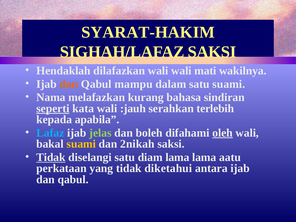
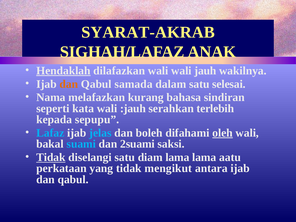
SYARAT-HAKIM: SYARAT-HAKIM -> SYARAT-AKRAB
SIGHAH/LAFAZ SAKSI: SAKSI -> ANAK
Hendaklah underline: none -> present
mati: mati -> jauh
mampu: mampu -> samada
satu suami: suami -> selesai
seperti underline: present -> none
apabila: apabila -> sepupu
jelas colour: light green -> light blue
suami at (81, 144) colour: yellow -> light blue
2nikah: 2nikah -> 2suami
diketahui: diketahui -> mengikut
